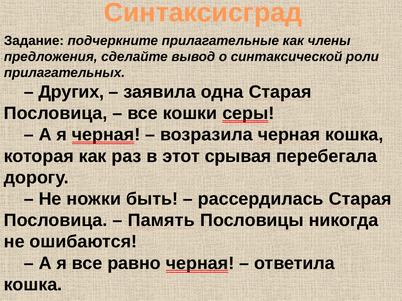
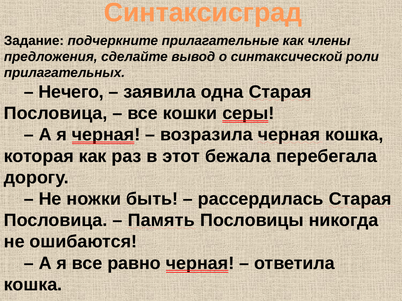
Других: Других -> Нечего
срывая: срывая -> бежала
